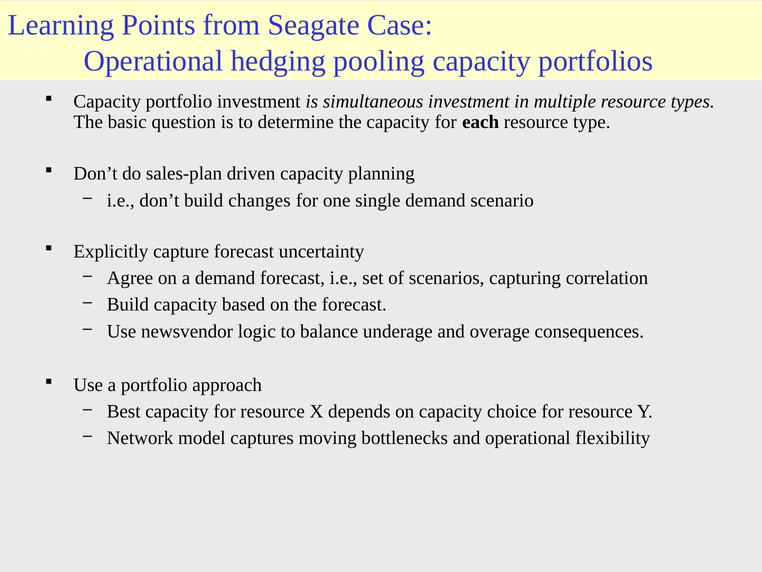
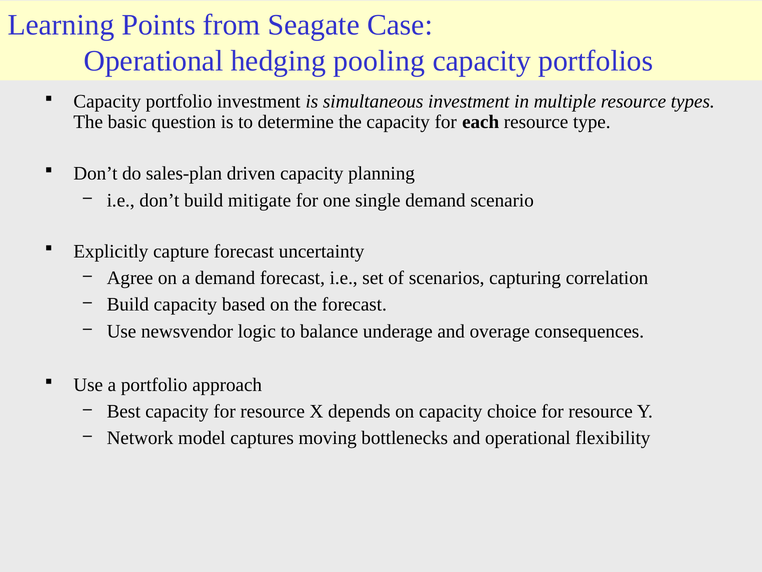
changes: changes -> mitigate
